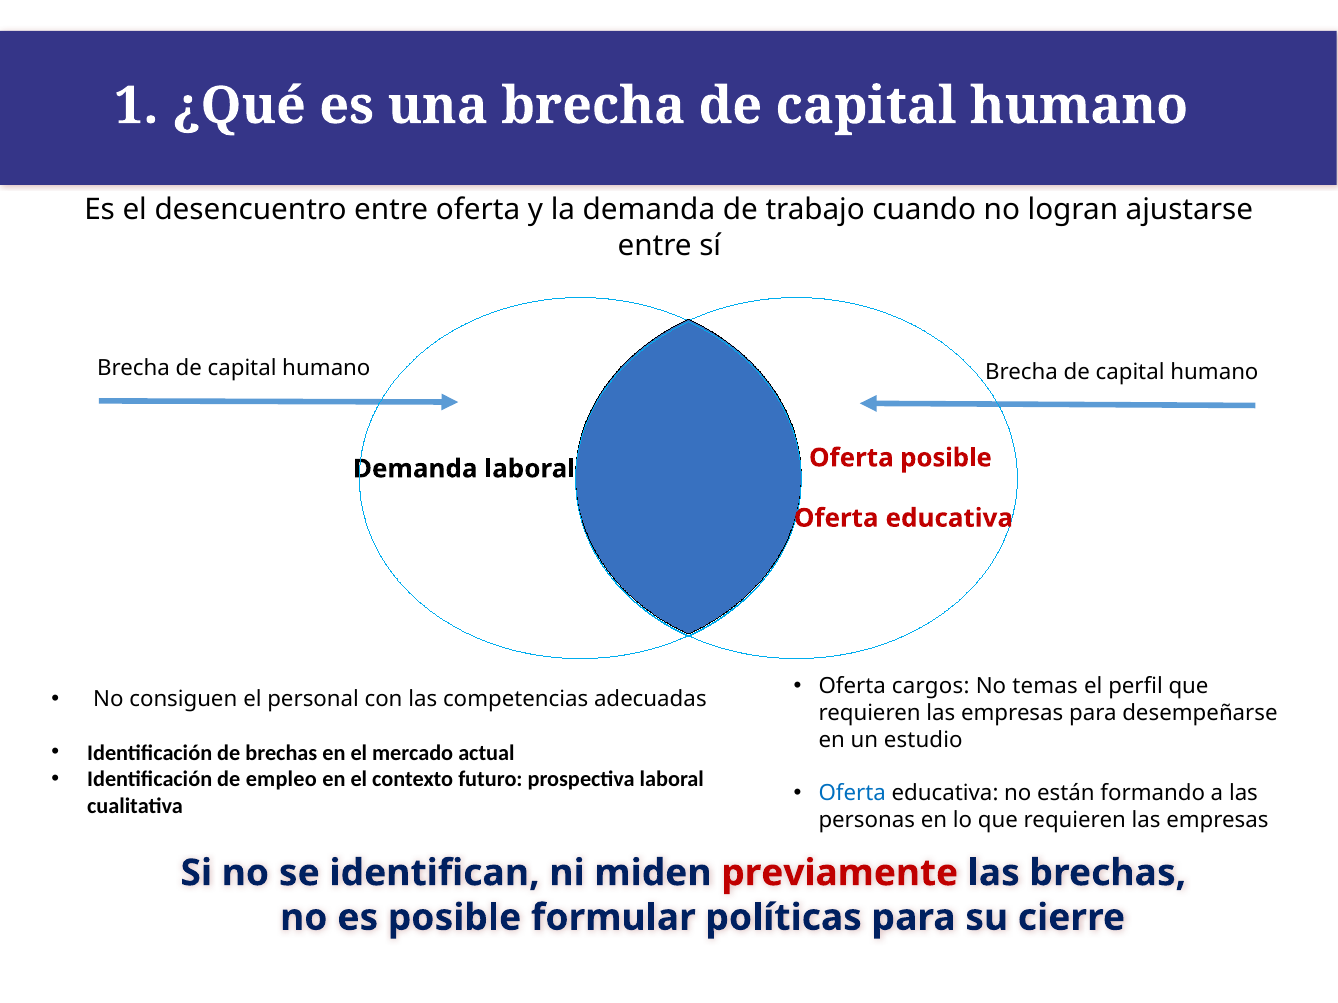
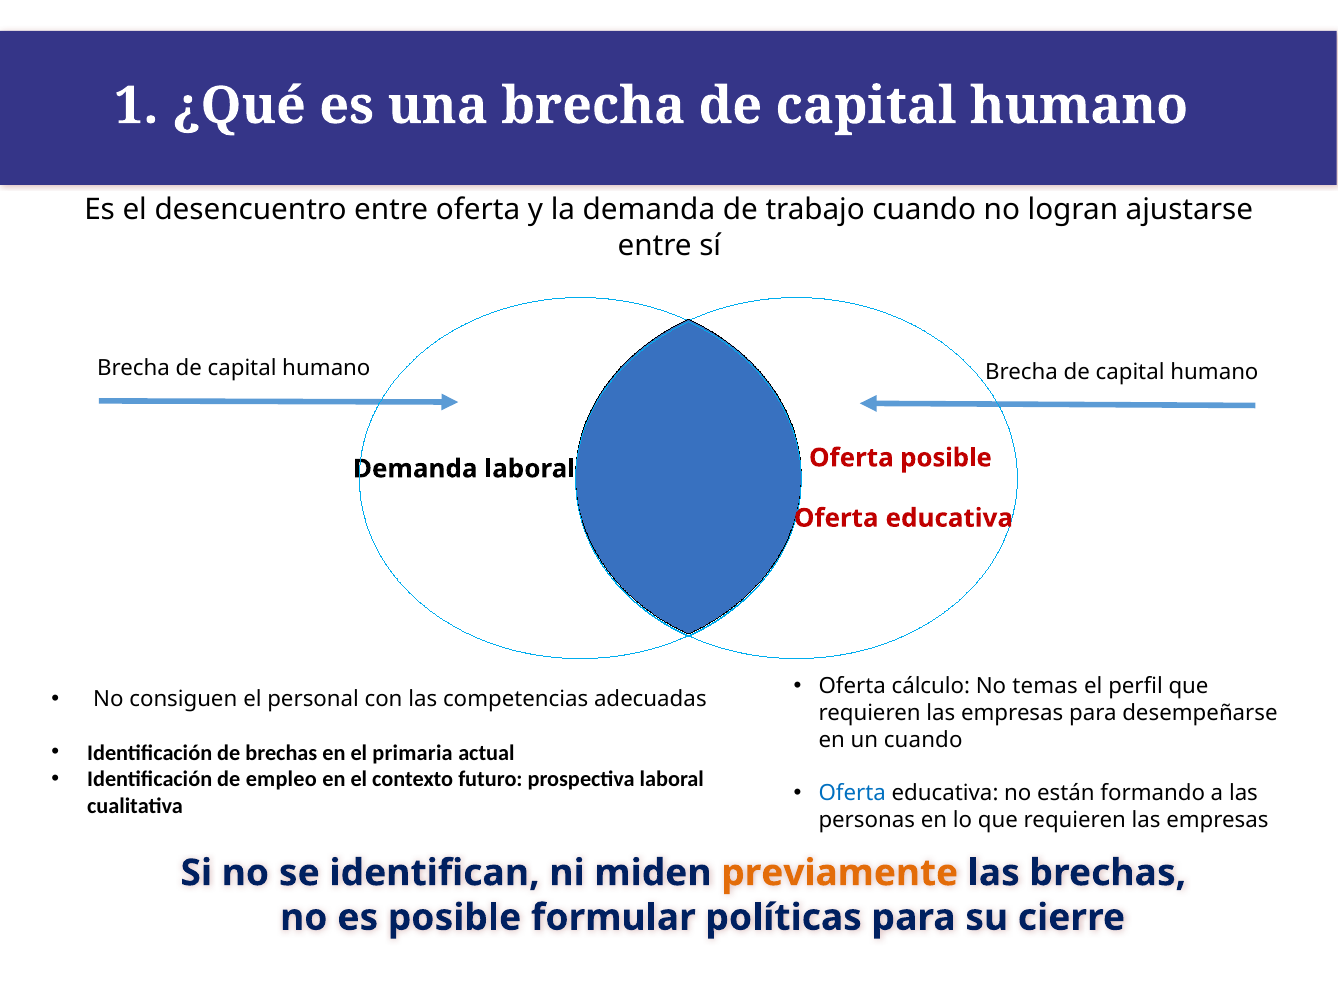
cargos: cargos -> cálculo
un estudio: estudio -> cuando
mercado: mercado -> primaria
previamente colour: red -> orange
